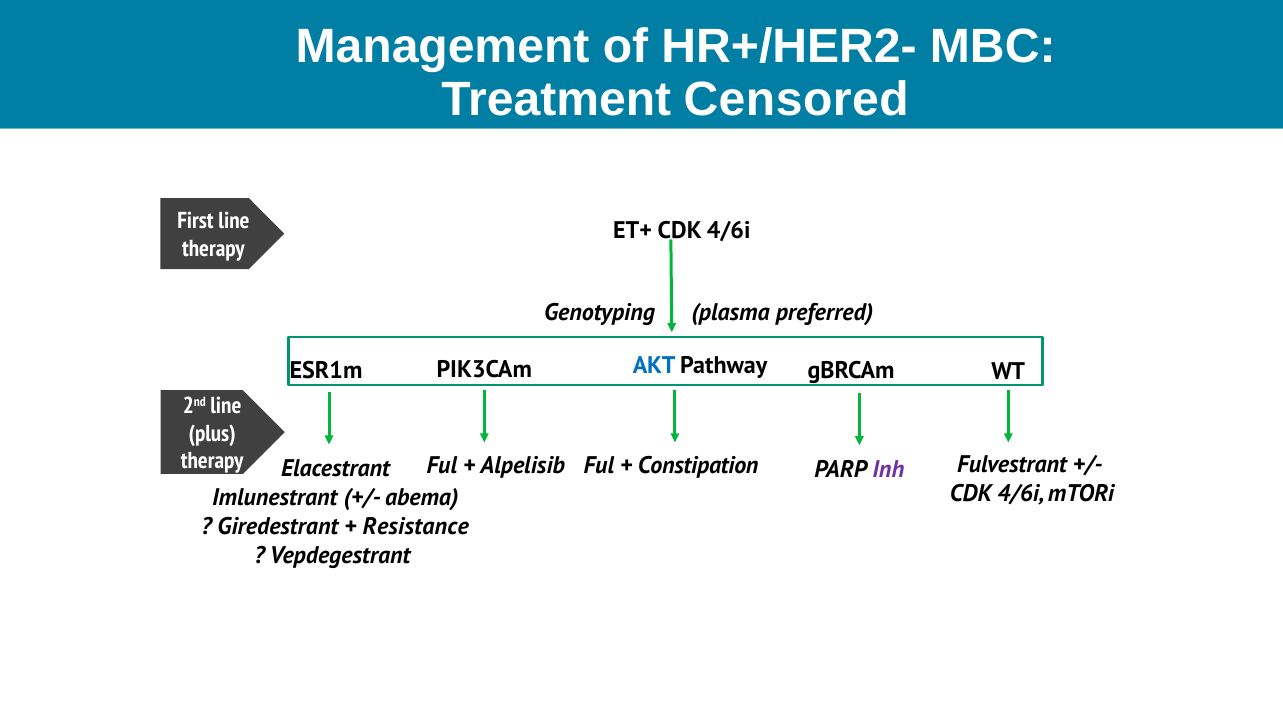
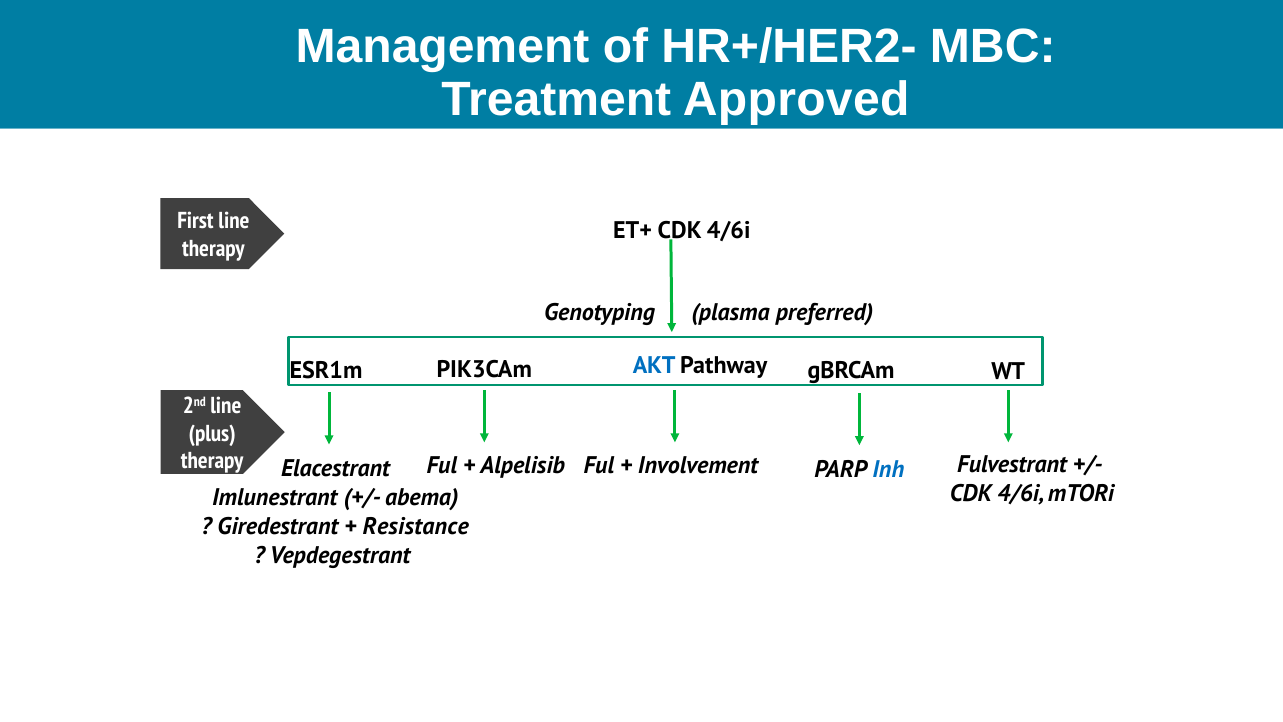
Censored: Censored -> Approved
Constipation: Constipation -> Involvement
Inh colour: purple -> blue
